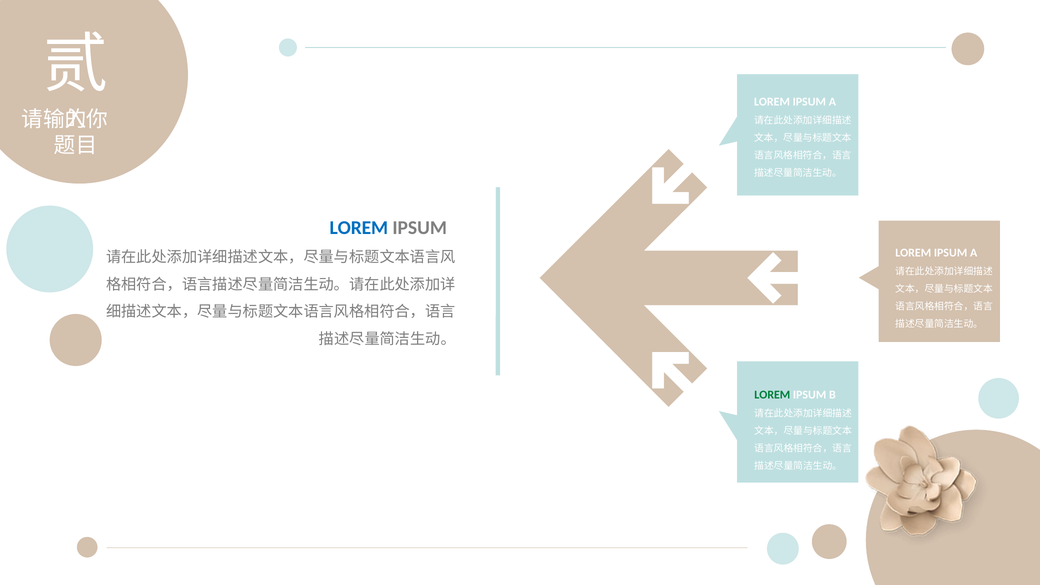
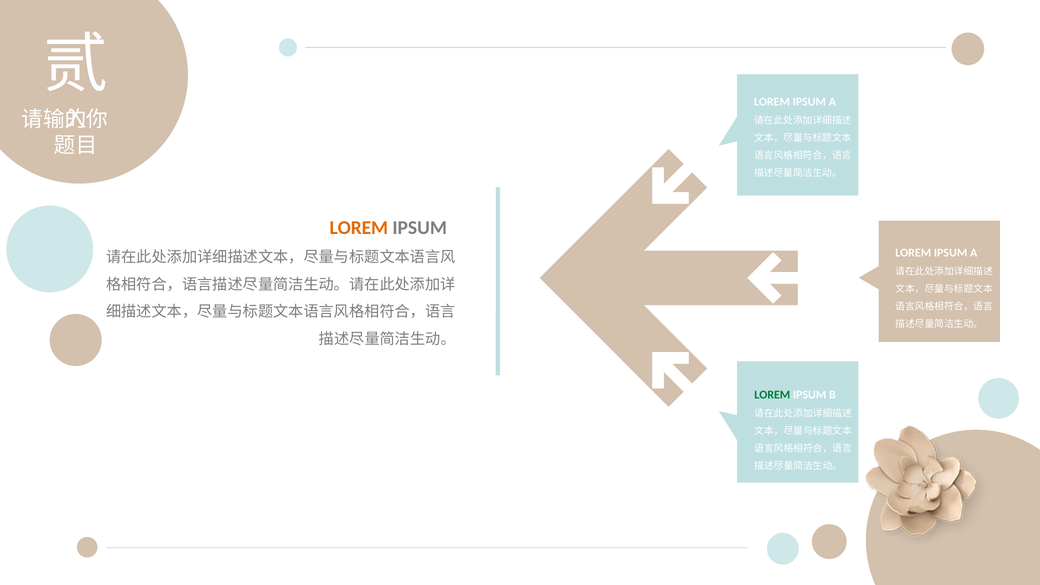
LOREM at (359, 228) colour: blue -> orange
